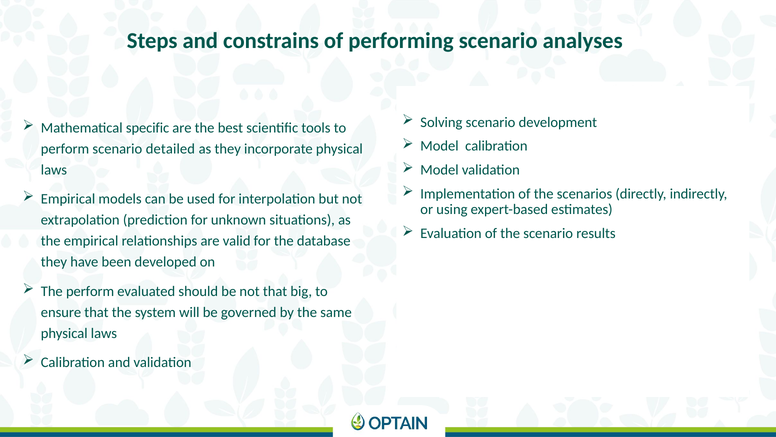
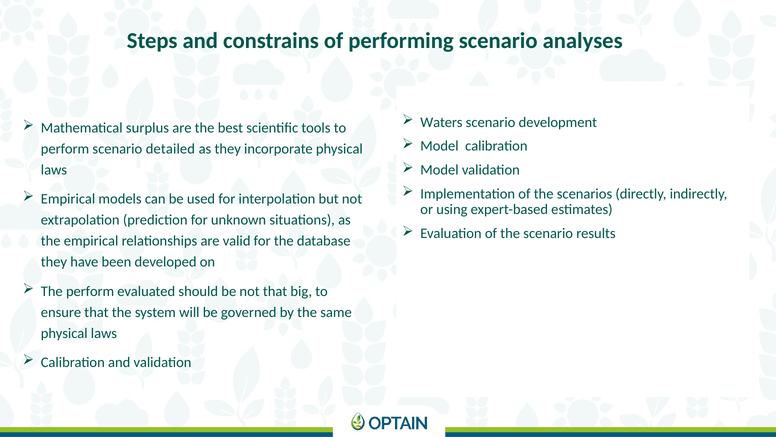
Solving: Solving -> Waters
specific: specific -> surplus
